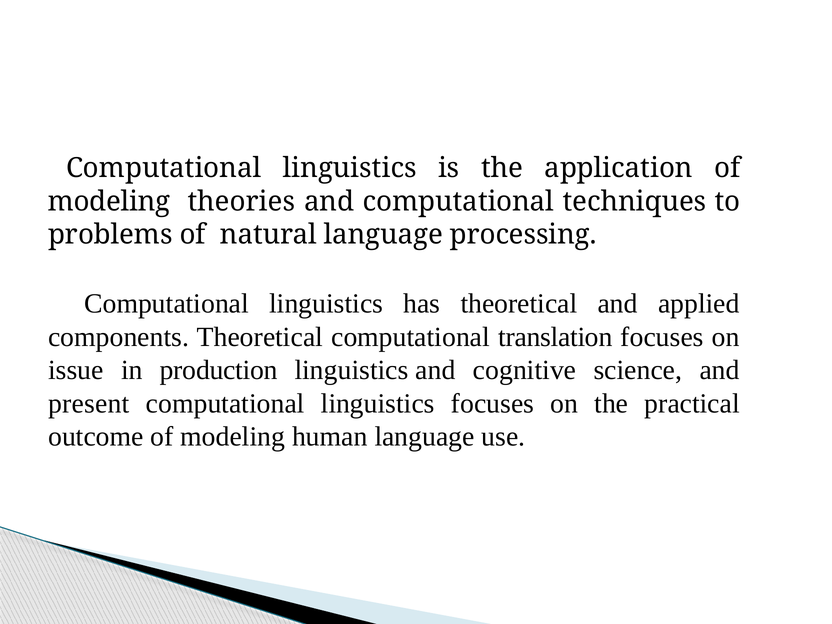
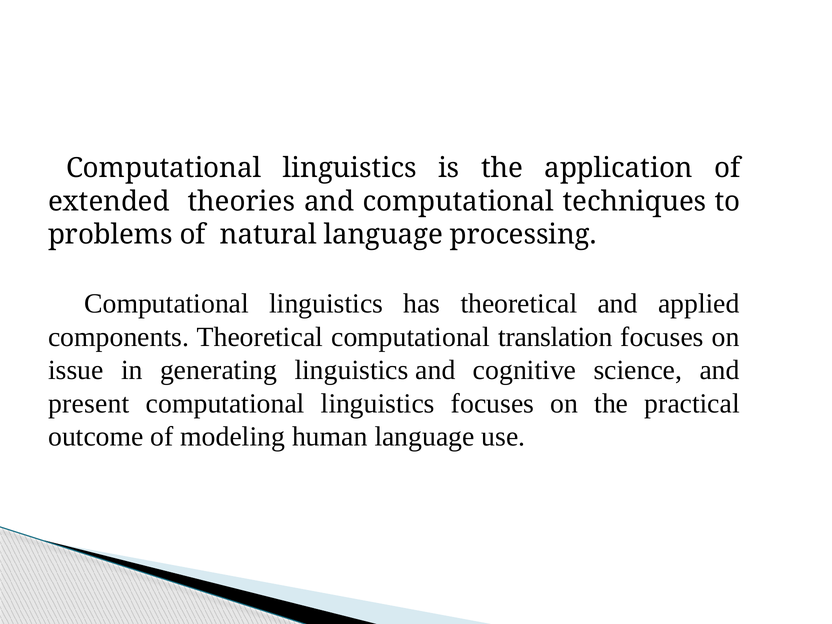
modeling at (109, 202): modeling -> extended
production: production -> generating
